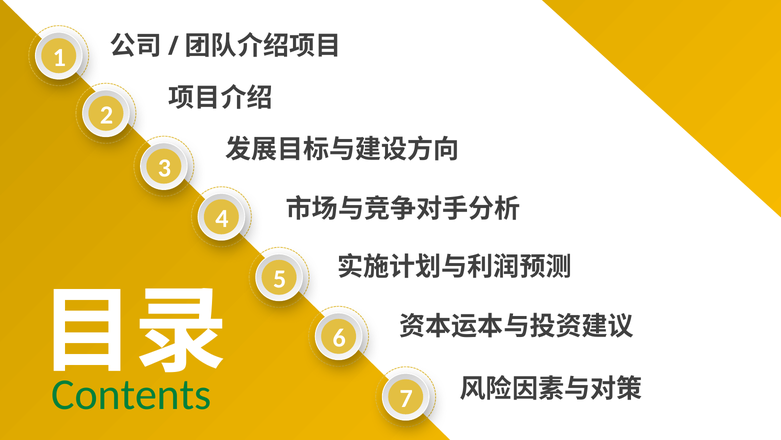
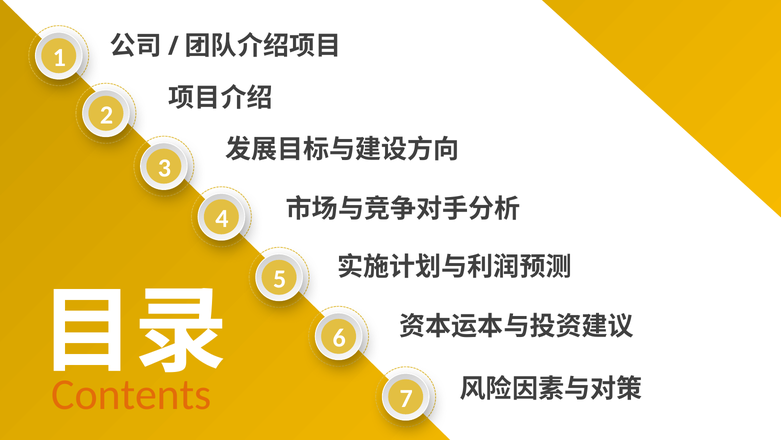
Contents colour: green -> orange
